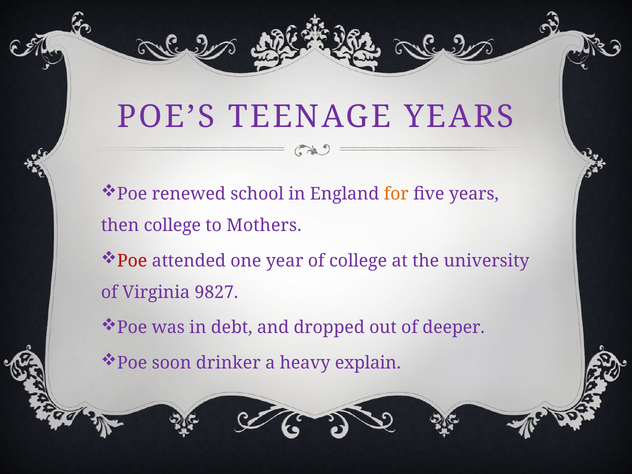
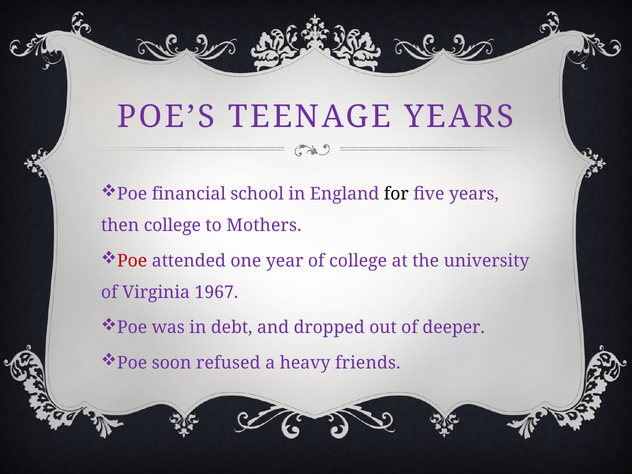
renewed: renewed -> financial
for colour: orange -> black
9827: 9827 -> 1967
drinker: drinker -> refused
explain: explain -> friends
